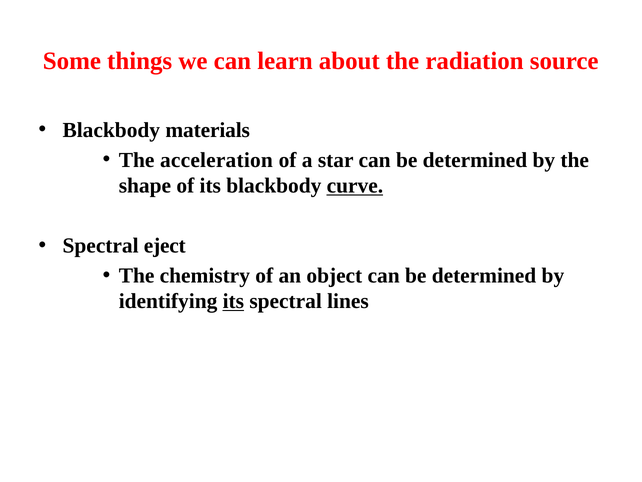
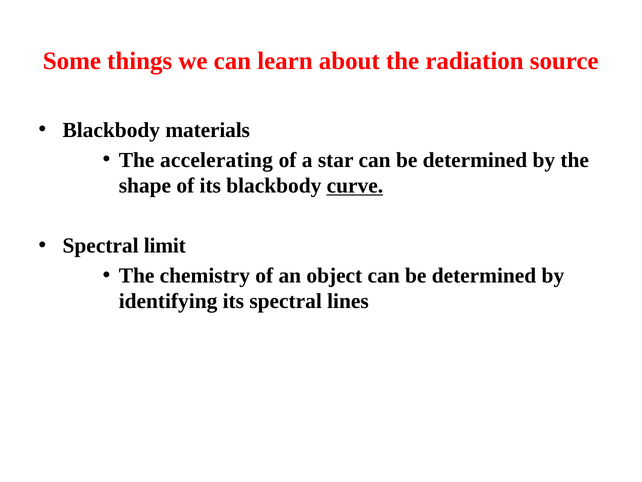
acceleration: acceleration -> accelerating
eject: eject -> limit
its at (233, 301) underline: present -> none
